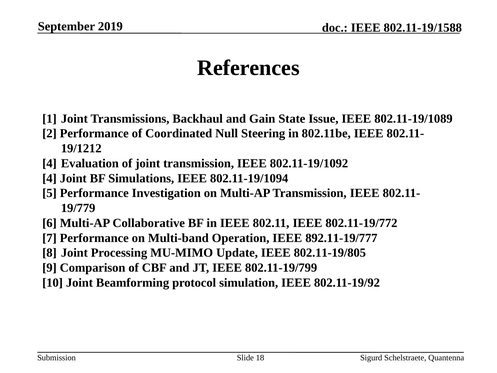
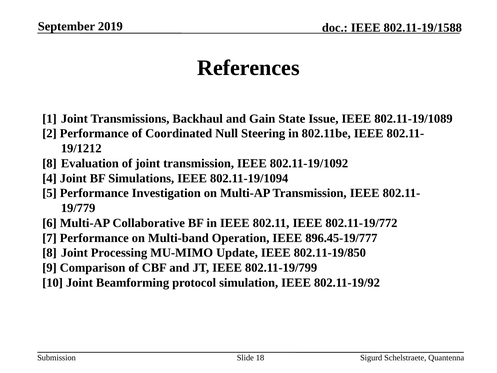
4 at (49, 163): 4 -> 8
892.11-19/777: 892.11-19/777 -> 896.45-19/777
802.11-19/805: 802.11-19/805 -> 802.11-19/850
